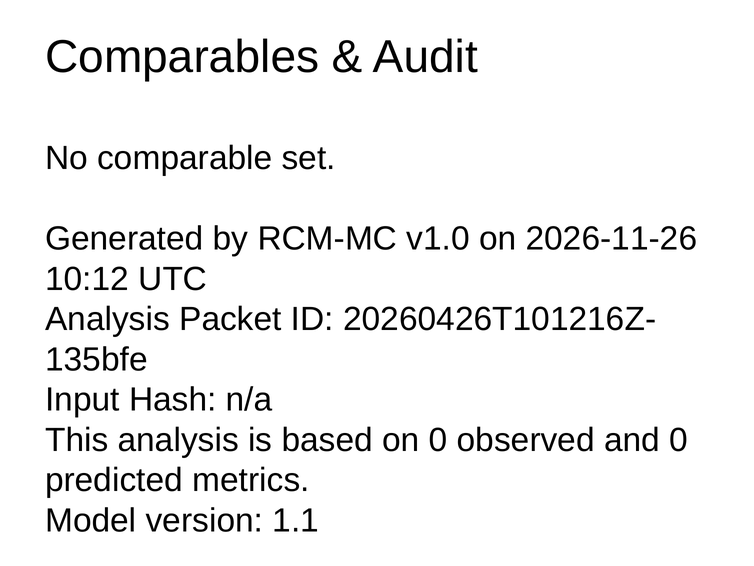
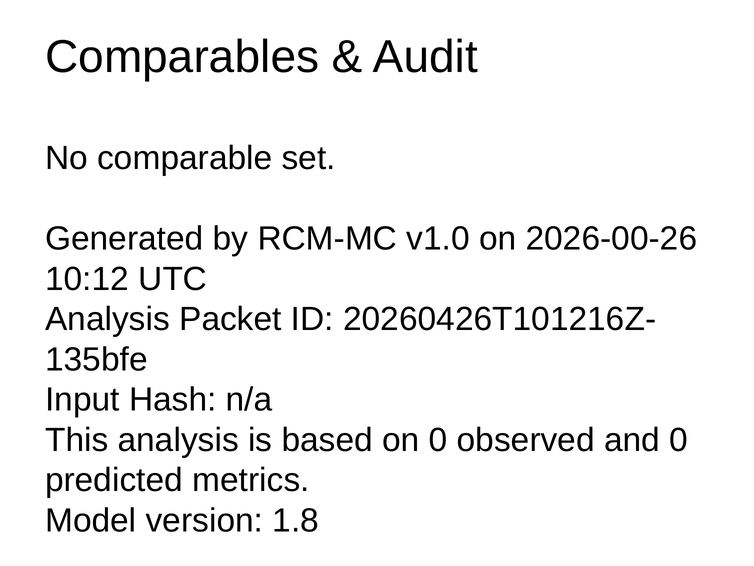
2026-11-26: 2026-11-26 -> 2026-00-26
1.1: 1.1 -> 1.8
